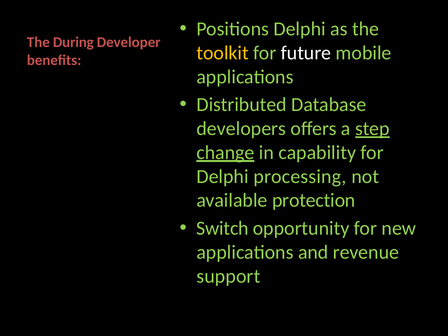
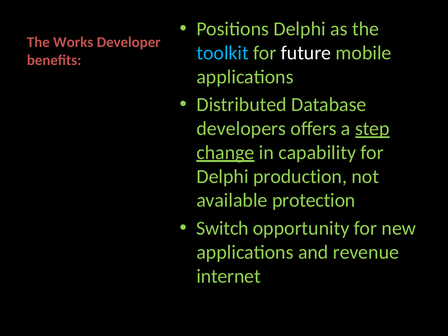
During: During -> Works
toolkit colour: yellow -> light blue
processing: processing -> production
support: support -> internet
